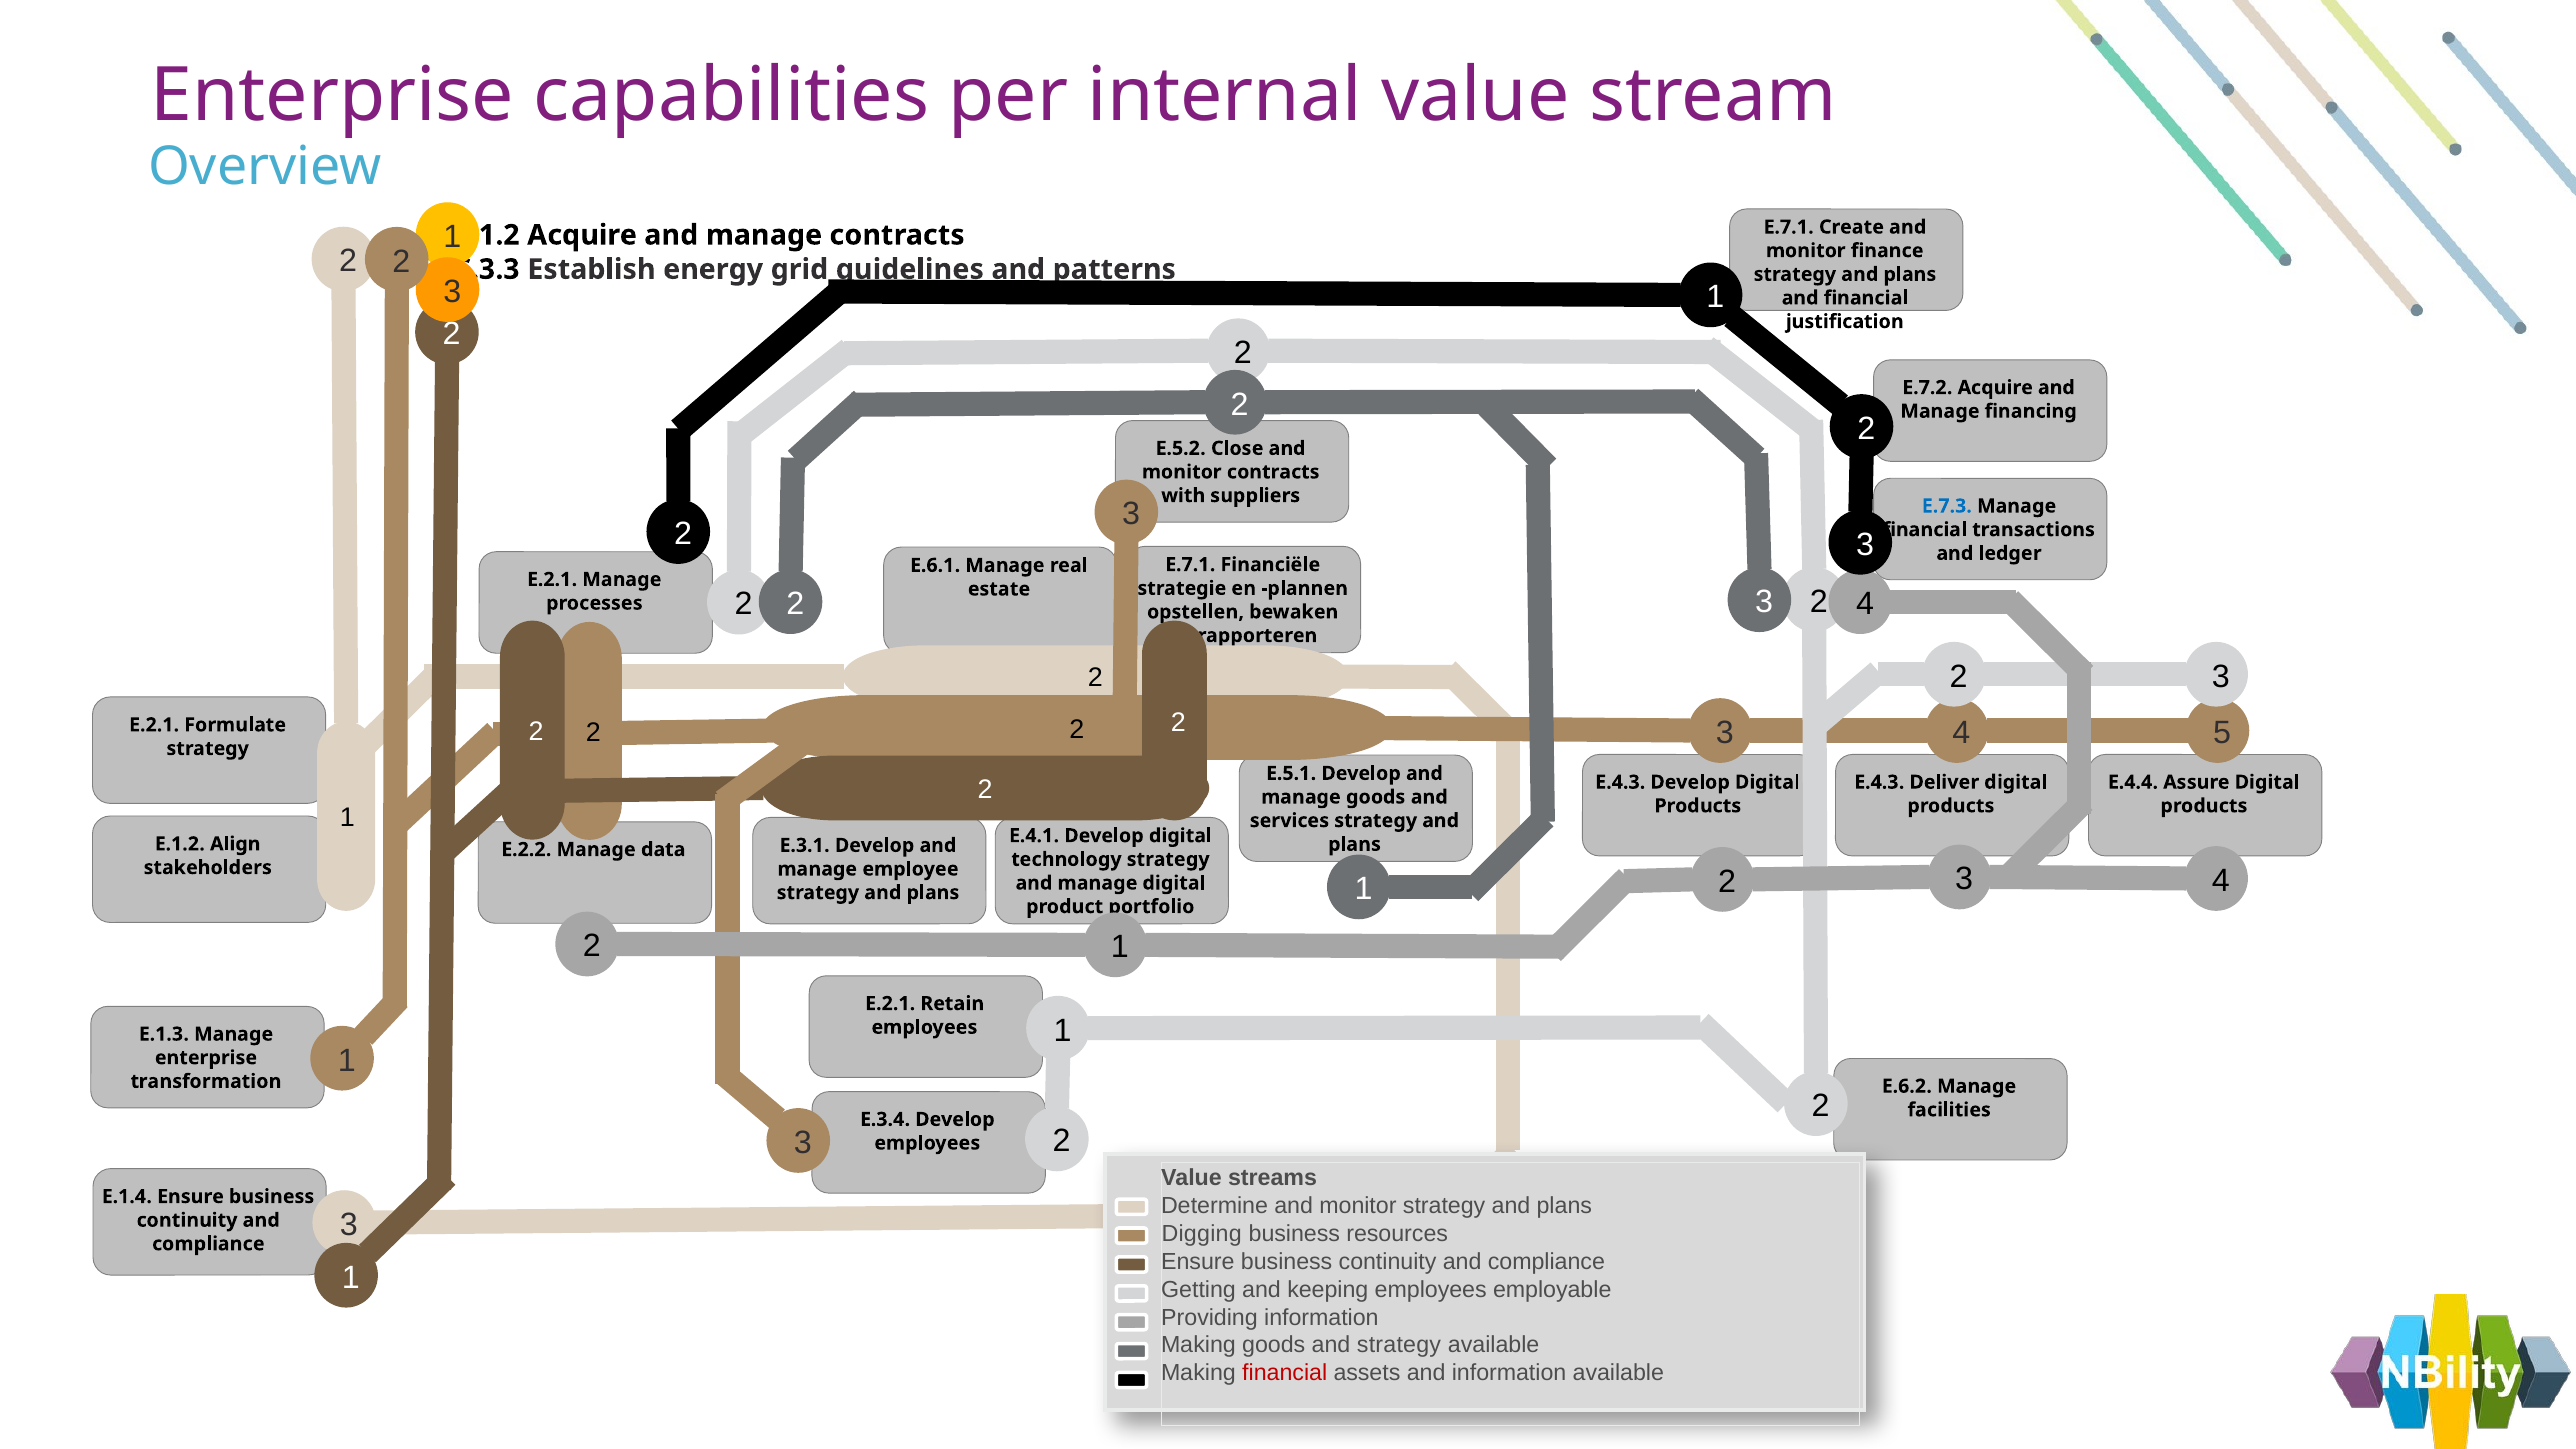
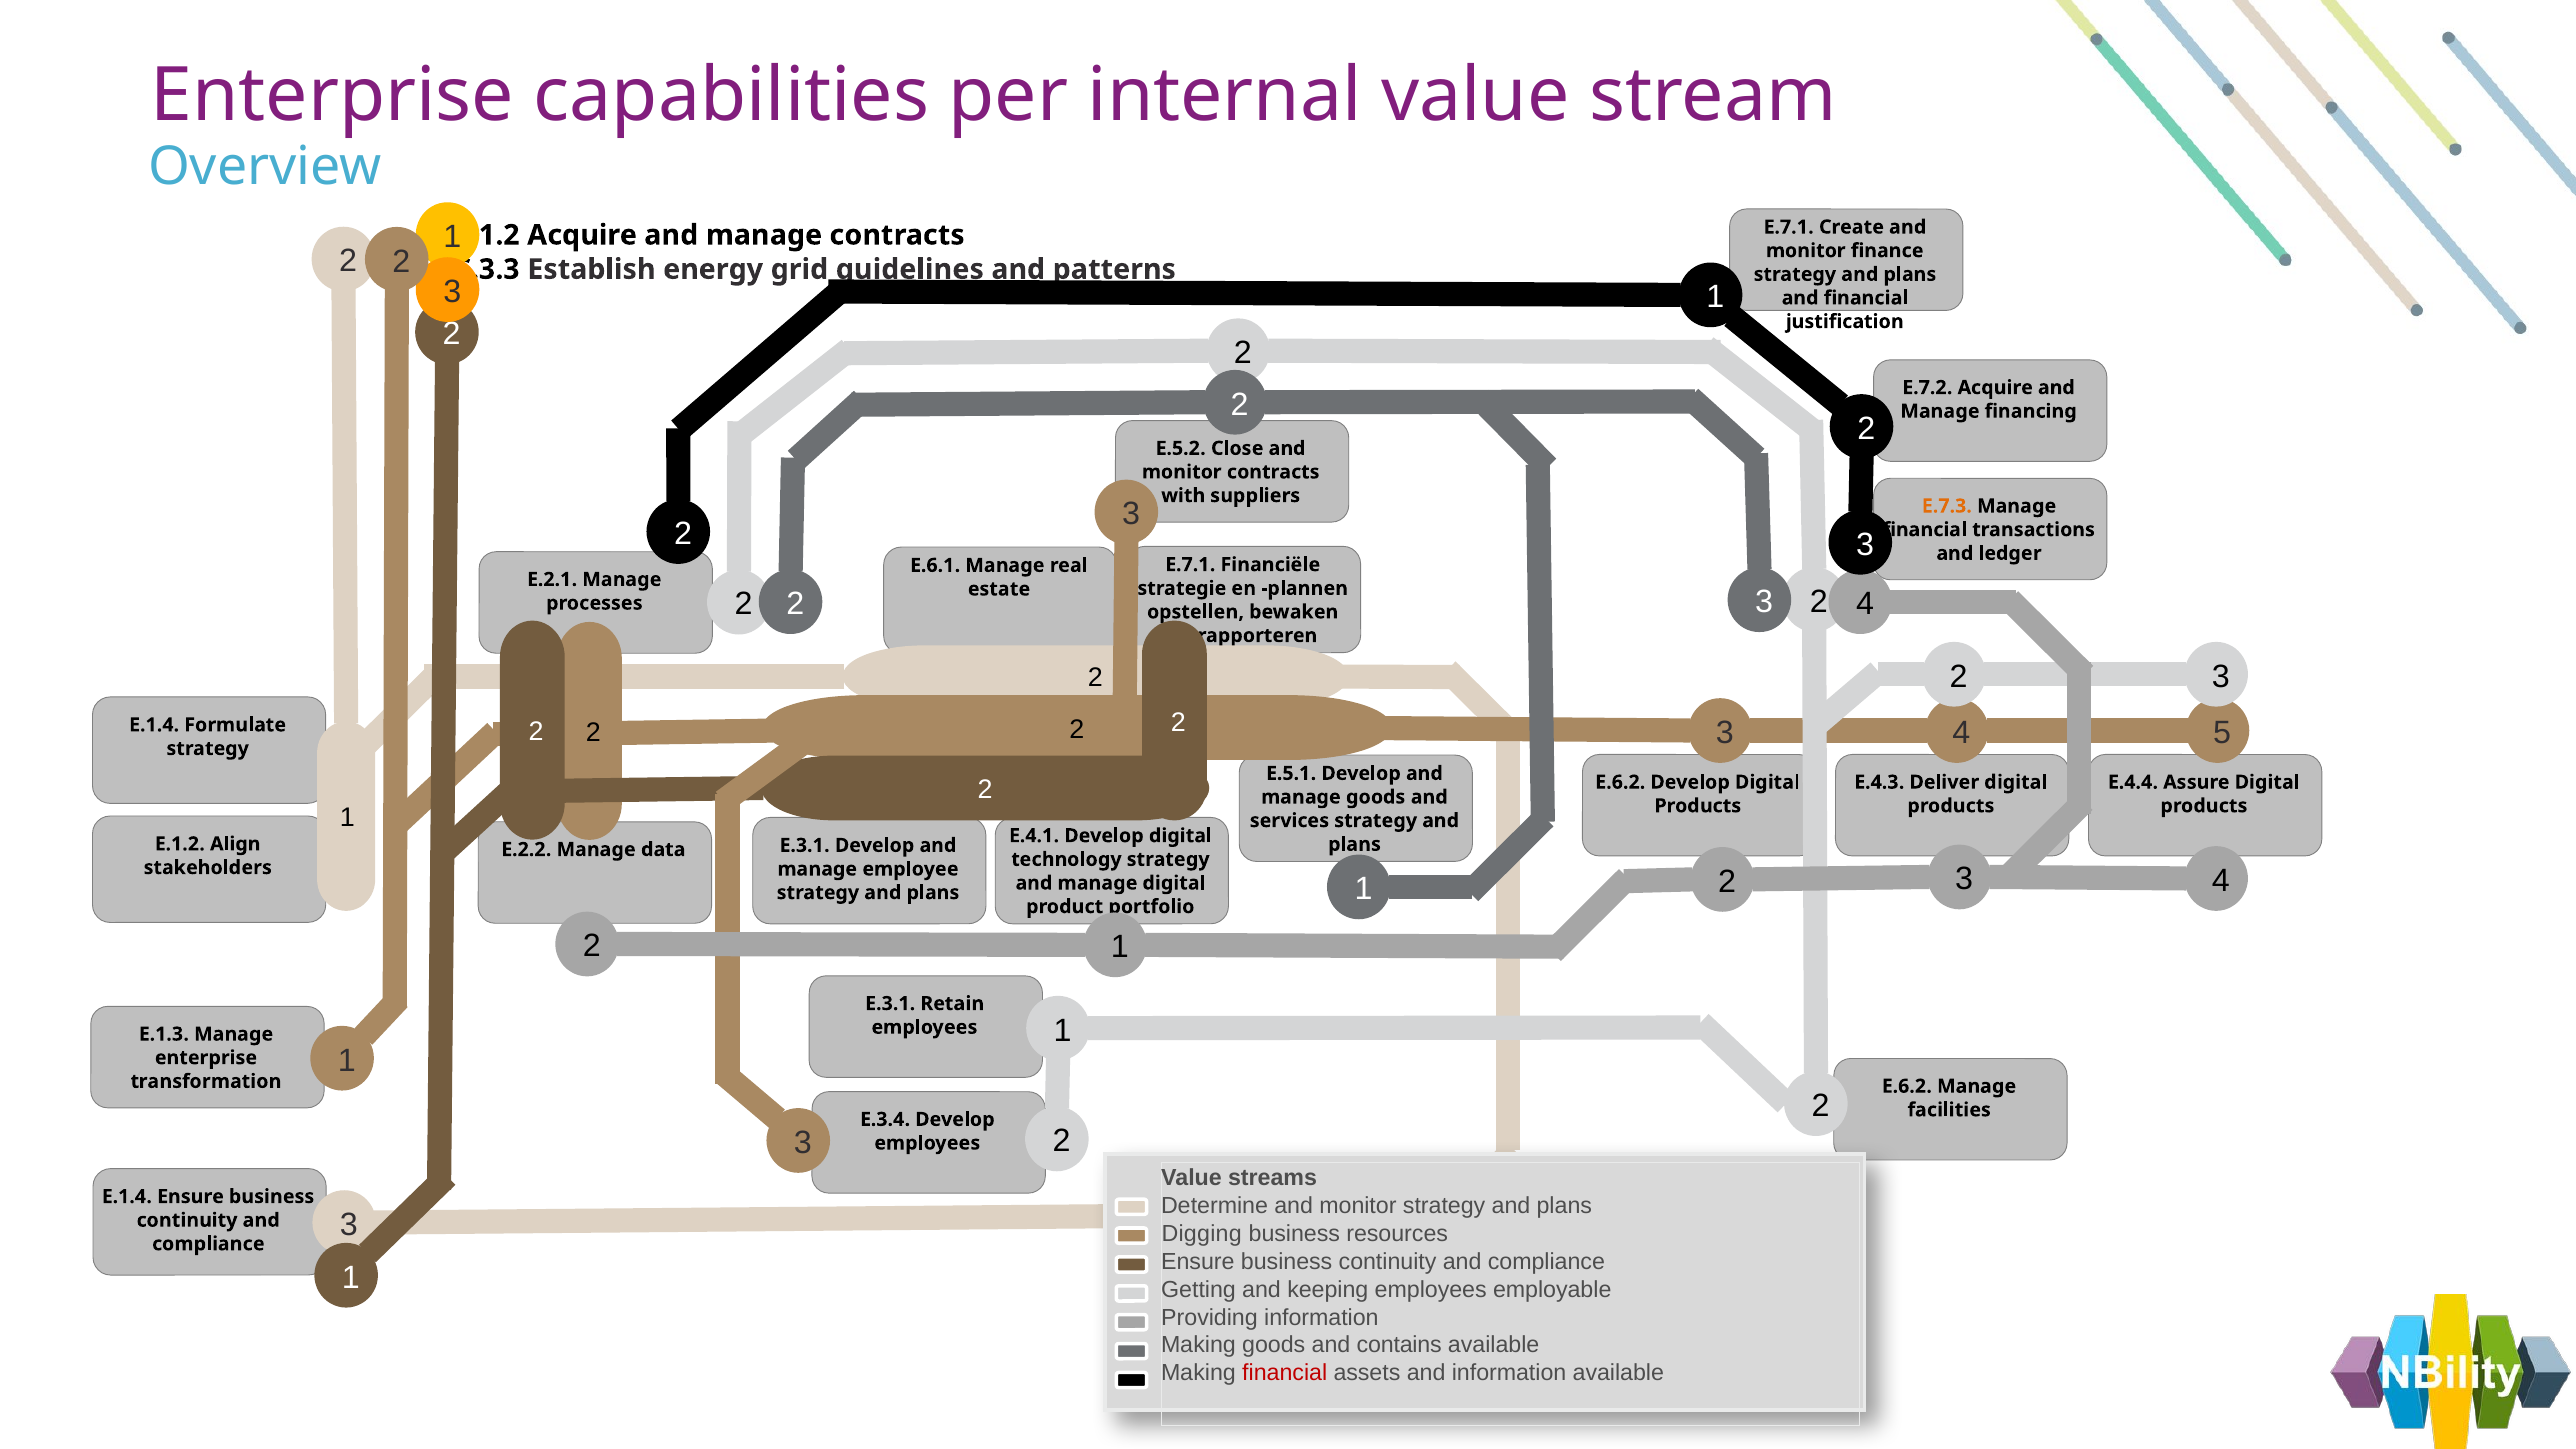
E.7.3 colour: blue -> orange
E.2.1 at (154, 725): E.2.1 -> E.1.4
E.4.3 at (1620, 782): E.4.3 -> E.6.2
E.2.1 at (890, 1004): E.2.1 -> E.3.1
and strategy: strategy -> contains
